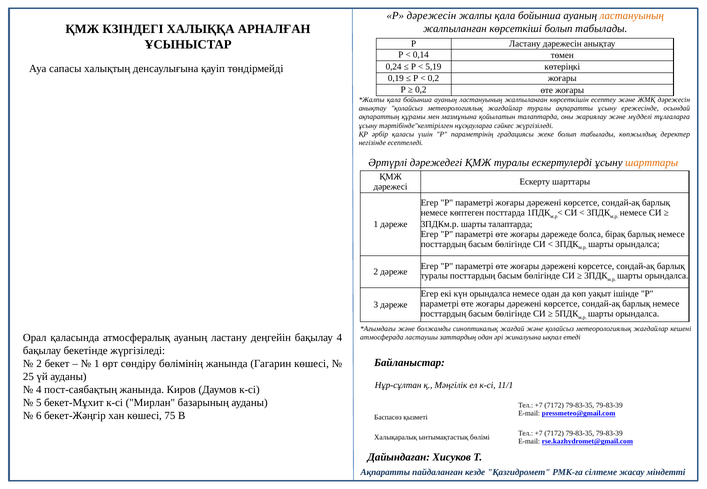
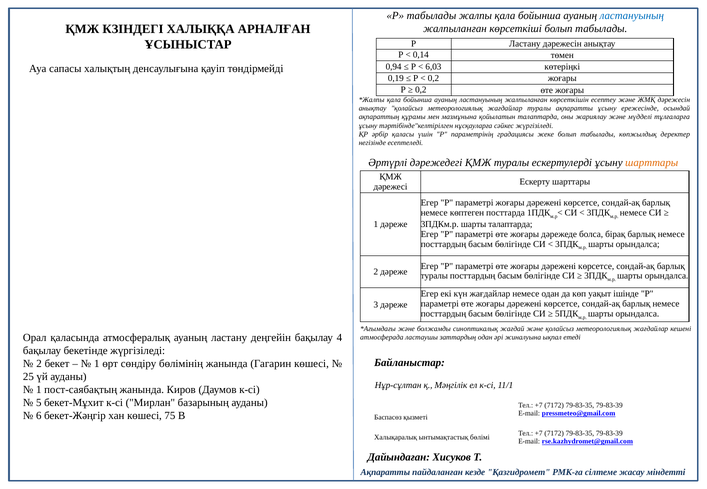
Р дәрежесін: дәрежесін -> табылады
ластануының at (632, 16) colour: orange -> blue
0,24: 0,24 -> 0,94
5,19: 5,19 -> 6,03
күн орындалса: орындалса -> жағдайлар
4 at (39, 390): 4 -> 1
